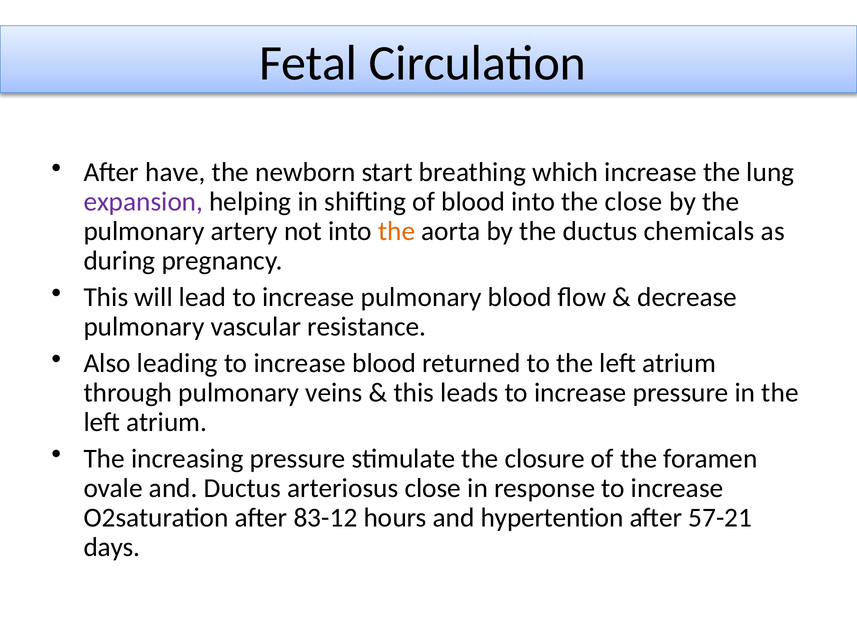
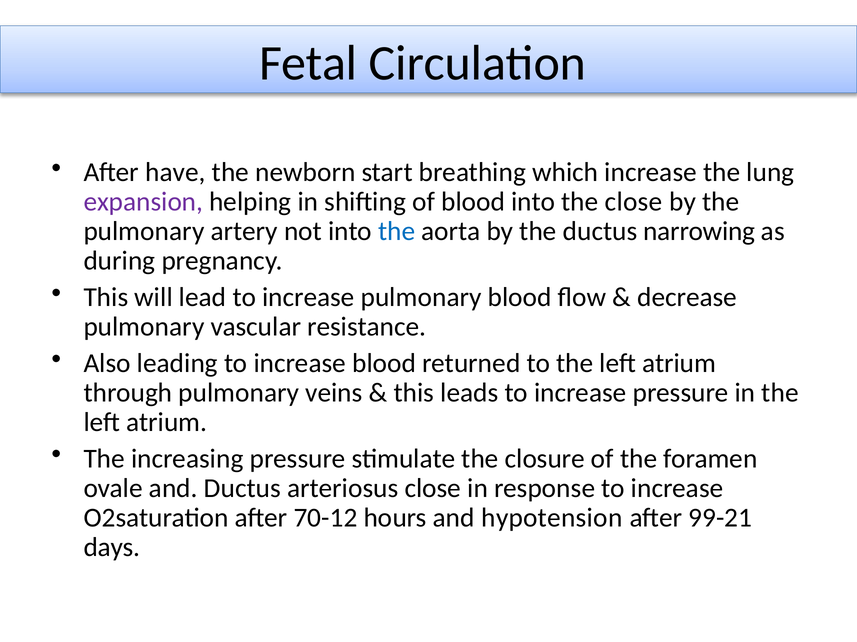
the at (397, 232) colour: orange -> blue
chemicals: chemicals -> narrowing
83-12: 83-12 -> 70-12
hypertention: hypertention -> hypotension
57-21: 57-21 -> 99-21
